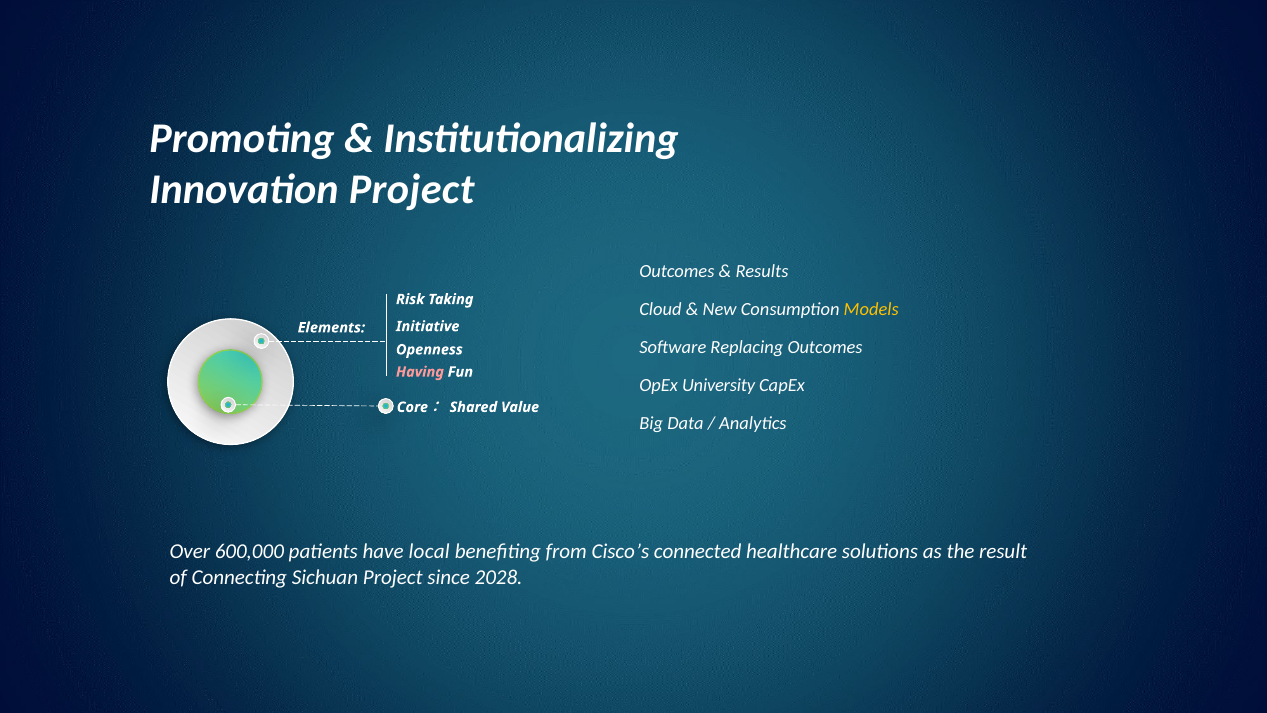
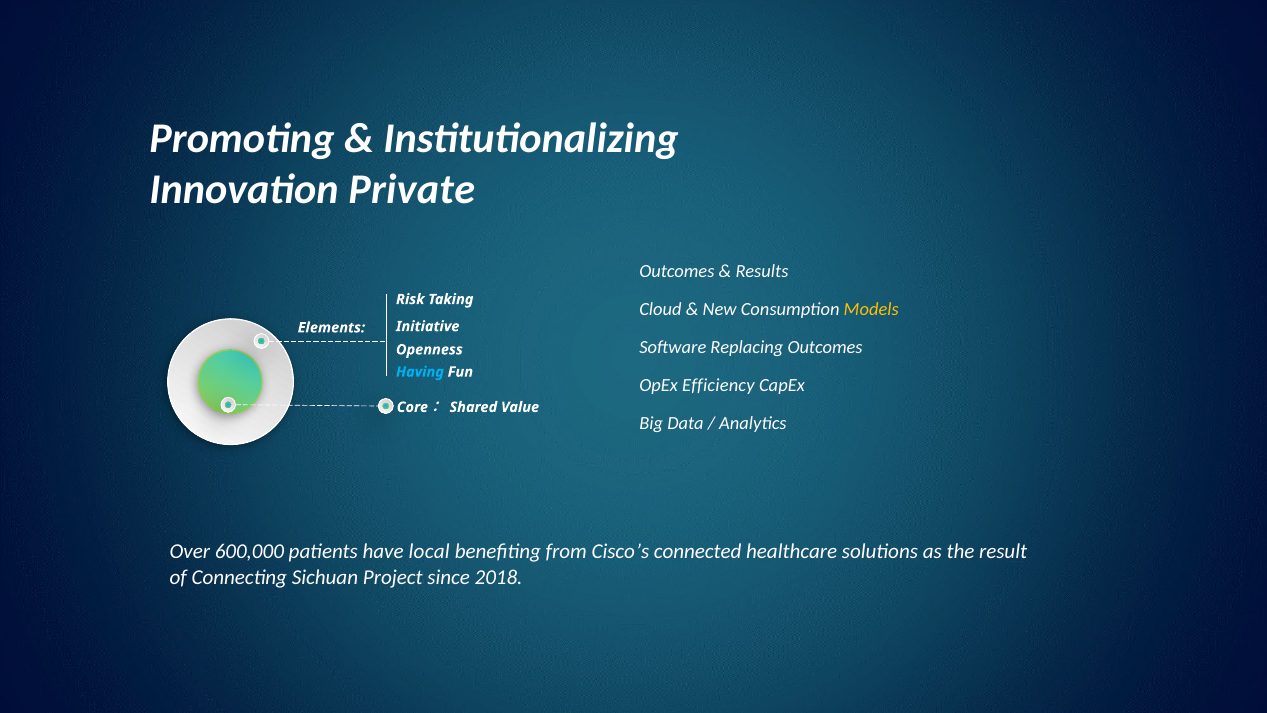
Innovation Project: Project -> Private
Having colour: pink -> light blue
University: University -> Efficiency
2028: 2028 -> 2018
